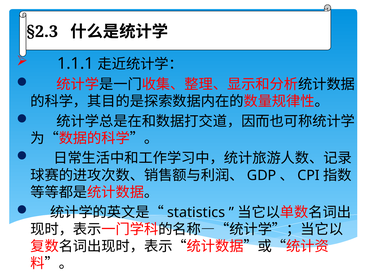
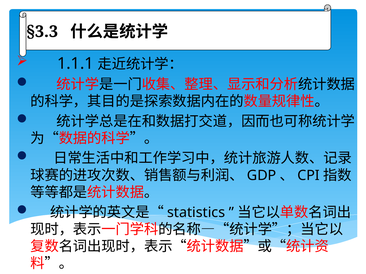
§2.3: §2.3 -> §3.3
